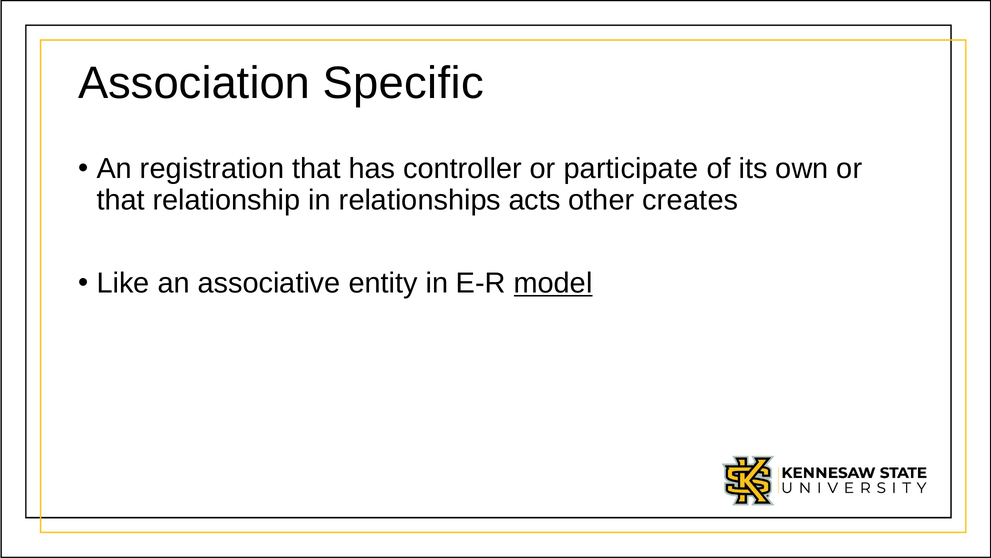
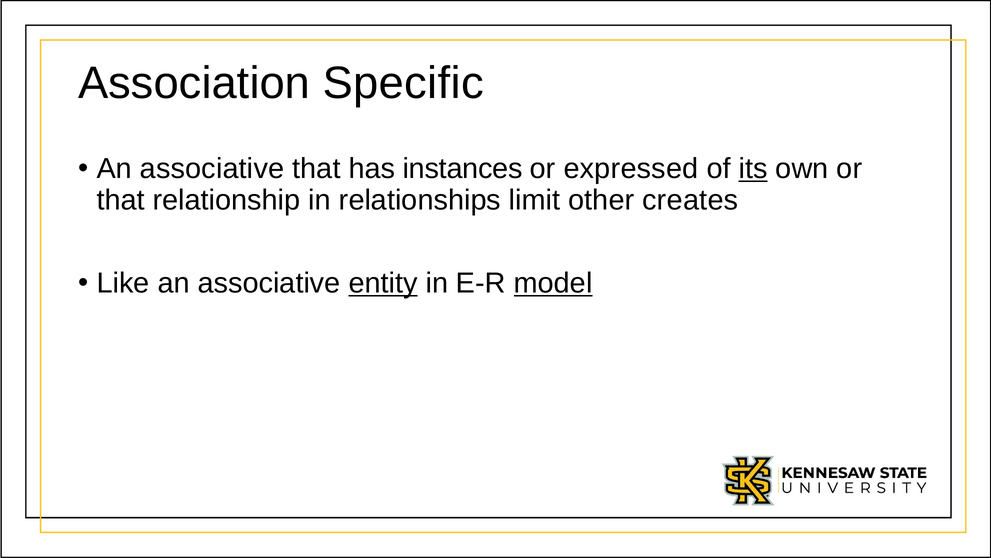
registration at (212, 169): registration -> associative
controller: controller -> instances
participate: participate -> expressed
its underline: none -> present
acts: acts -> limit
entity underline: none -> present
